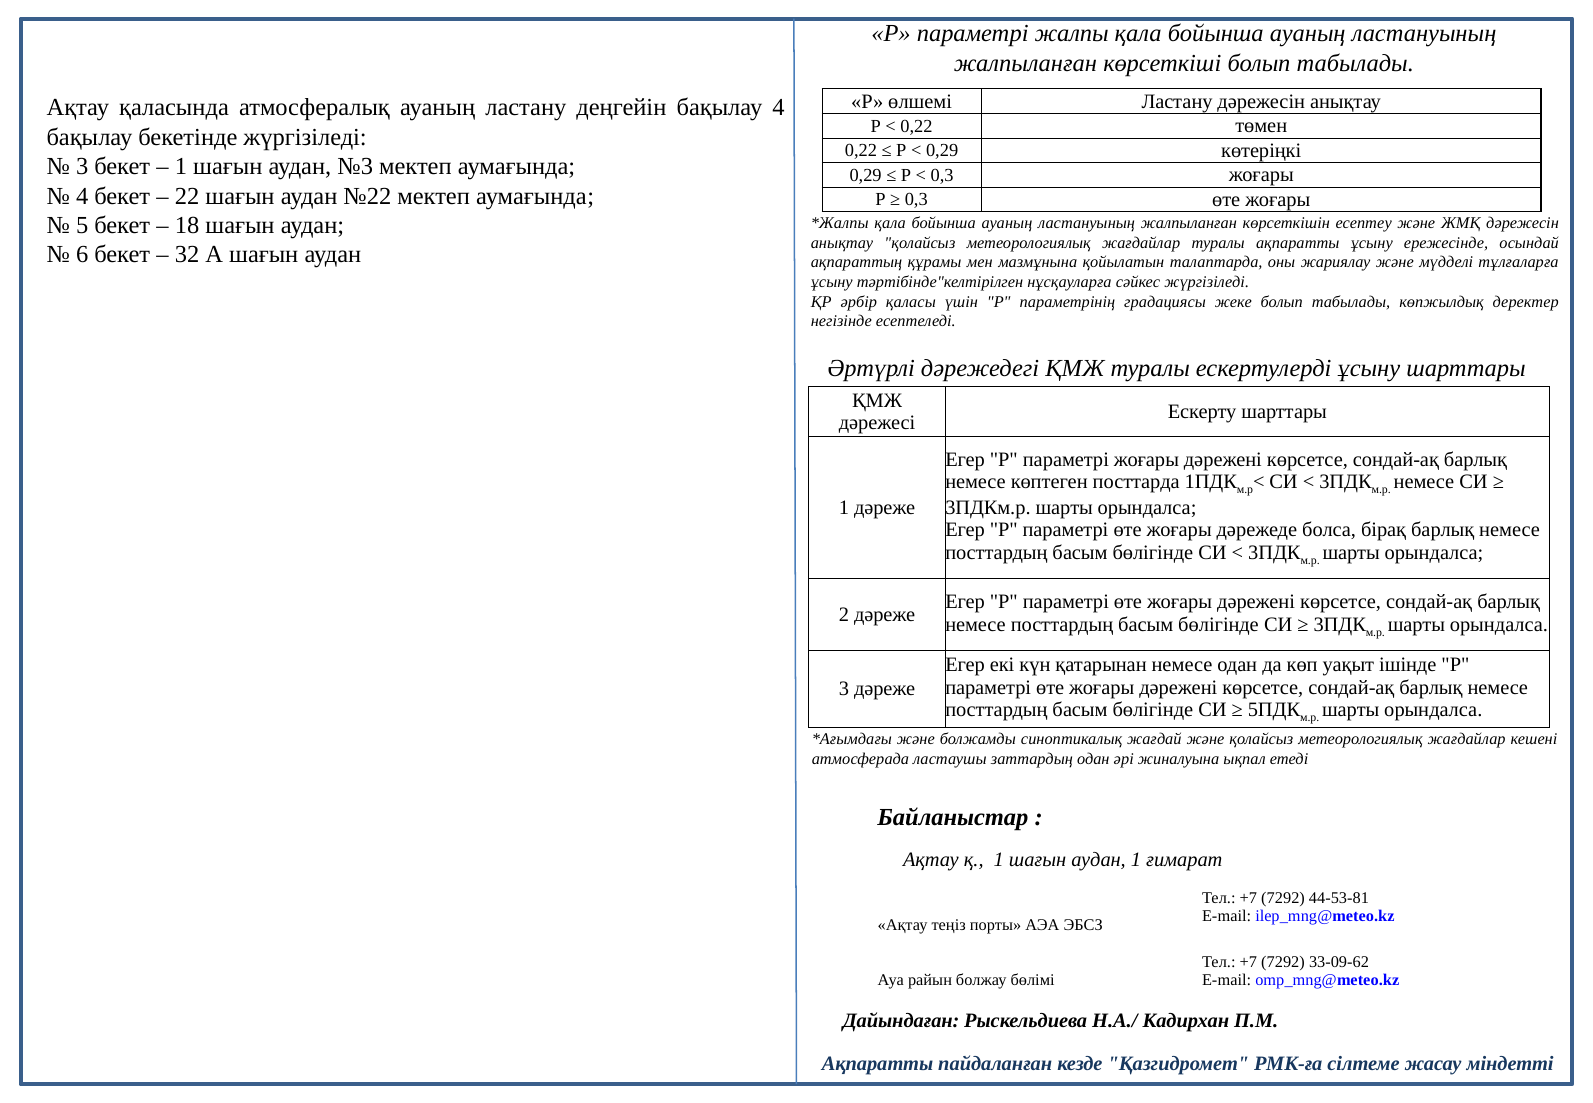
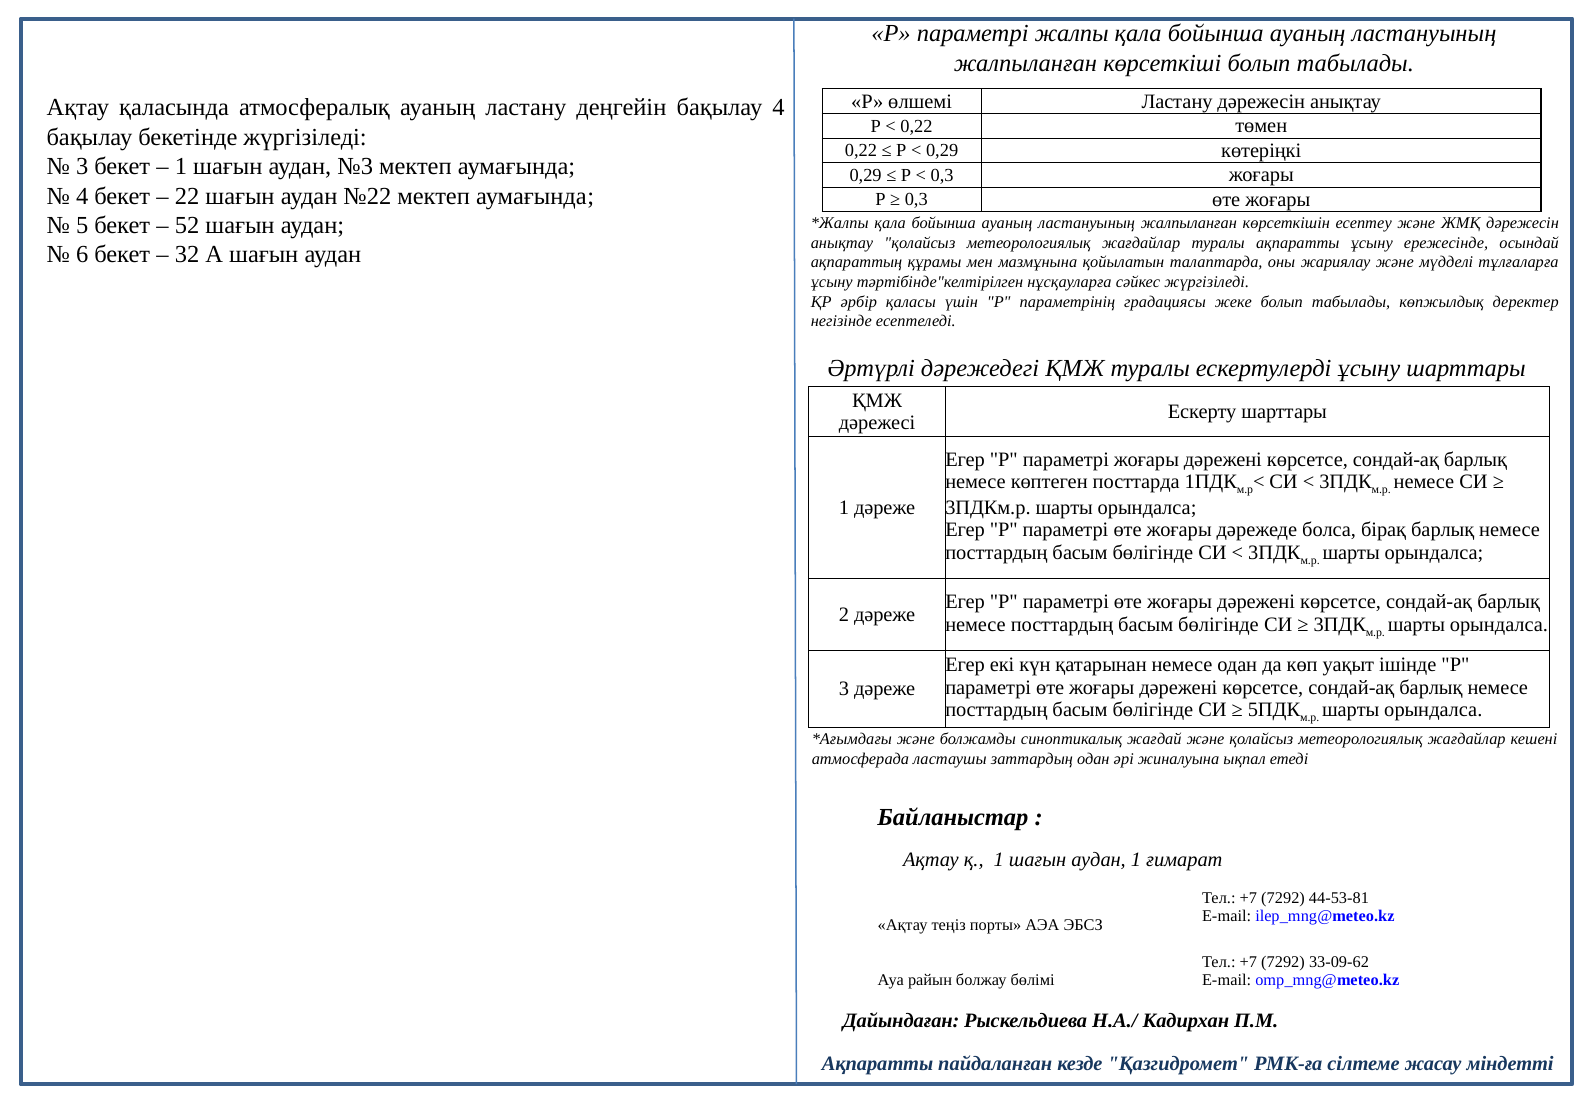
18: 18 -> 52
